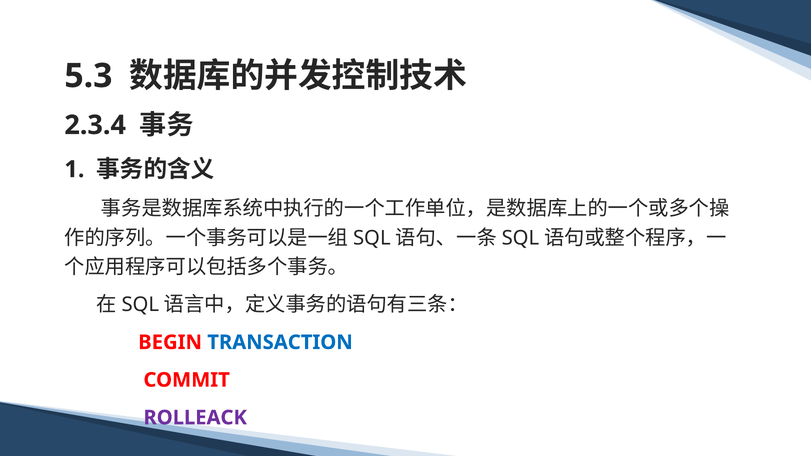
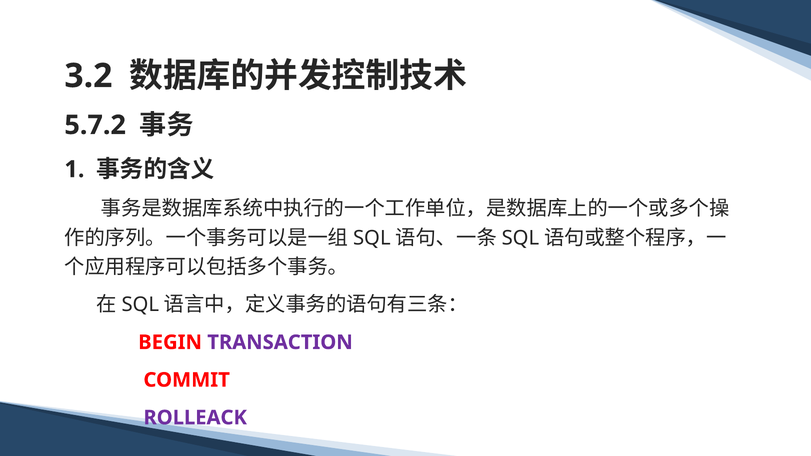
5.3: 5.3 -> 3.2
2.3.4: 2.3.4 -> 5.7.2
TRANSACTION colour: blue -> purple
